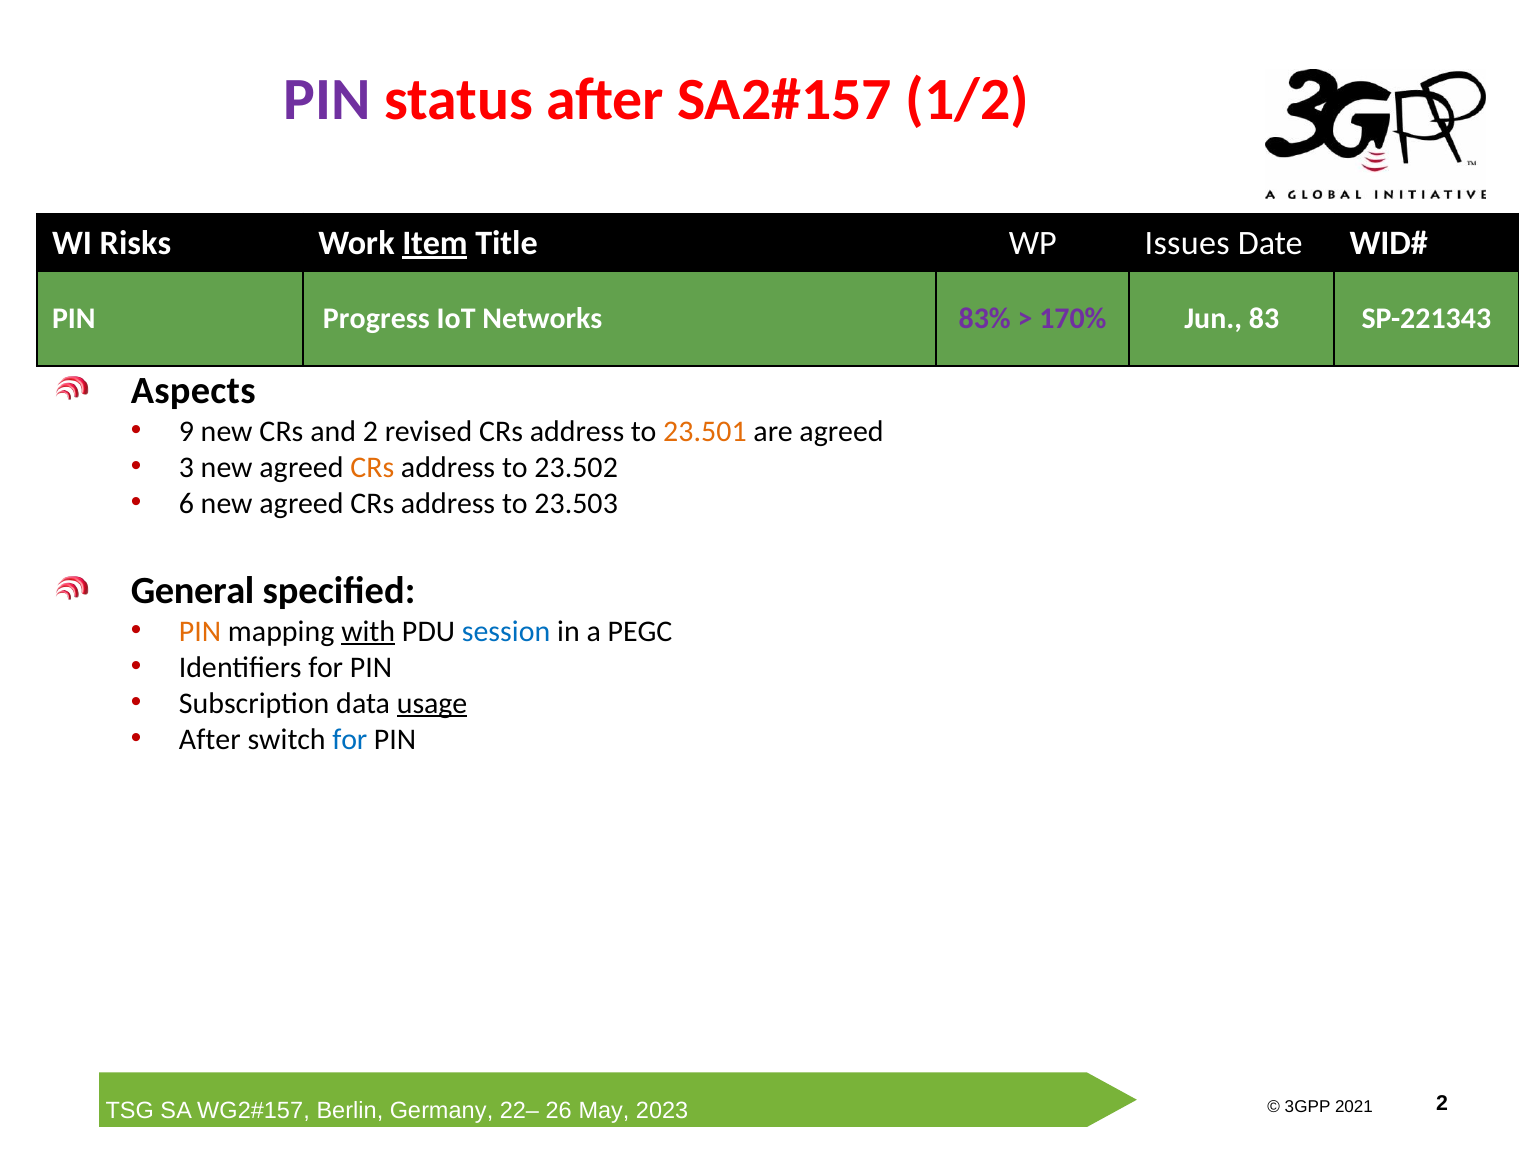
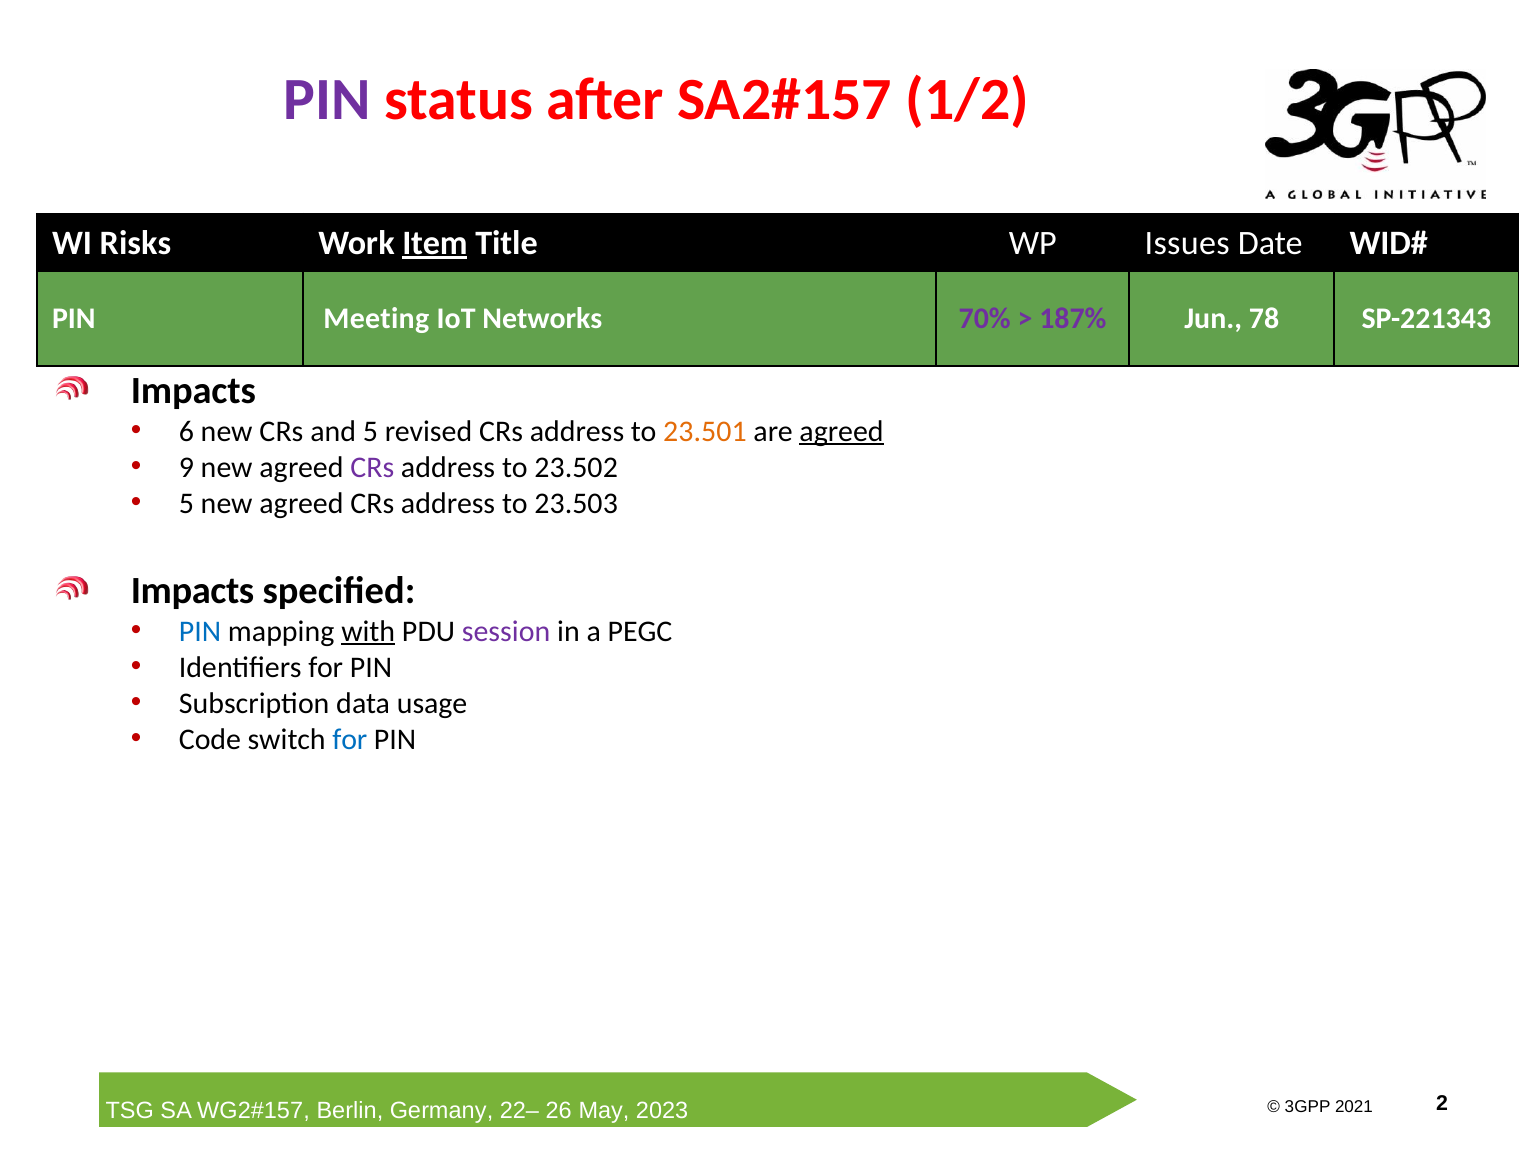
Progress: Progress -> Meeting
83%: 83% -> 70%
170%: 170% -> 187%
83: 83 -> 78
Aspects at (193, 391): Aspects -> Impacts
9: 9 -> 6
and 2: 2 -> 5
agreed at (842, 431) underline: none -> present
3: 3 -> 9
CRs at (372, 467) colour: orange -> purple
6 at (186, 503): 6 -> 5
General at (193, 591): General -> Impacts
PIN at (200, 631) colour: orange -> blue
session colour: blue -> purple
usage underline: present -> none
After at (210, 739): After -> Code
